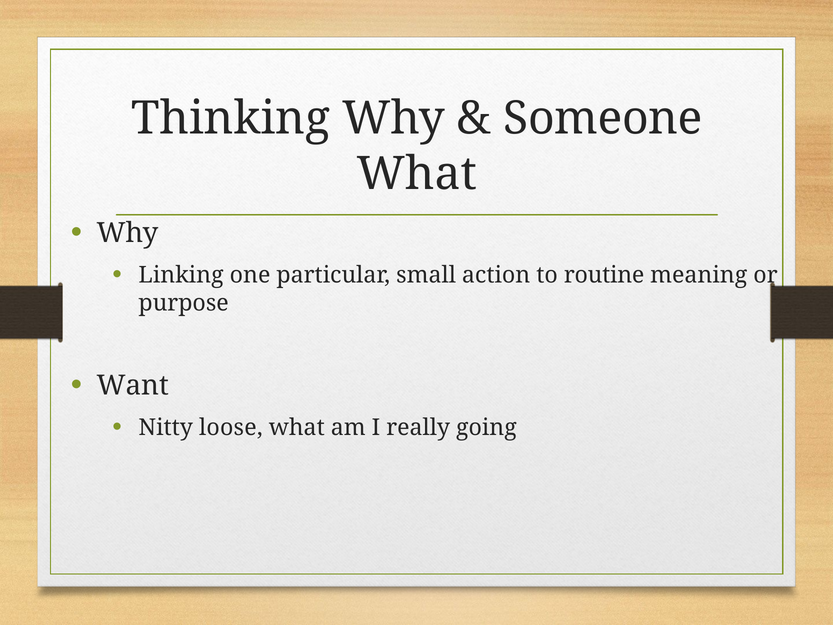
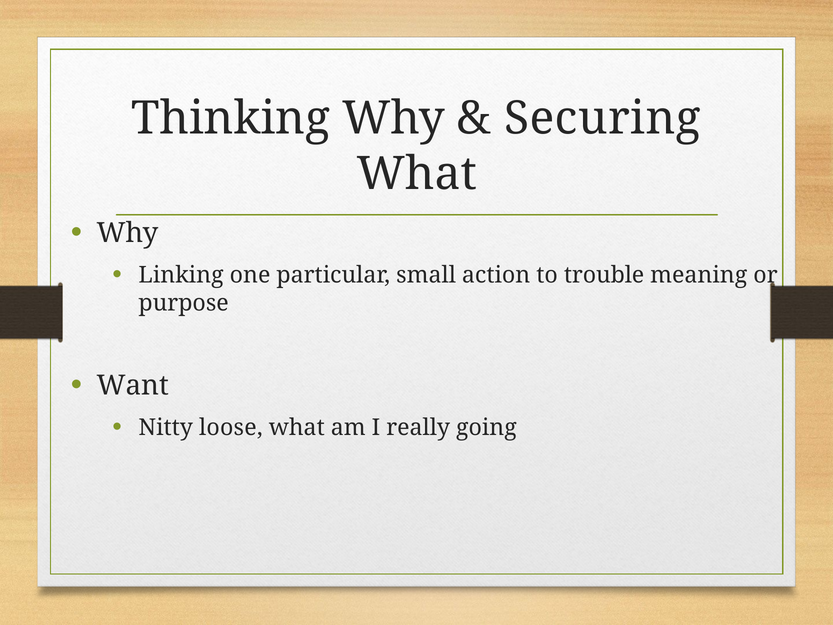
Someone: Someone -> Securing
routine: routine -> trouble
